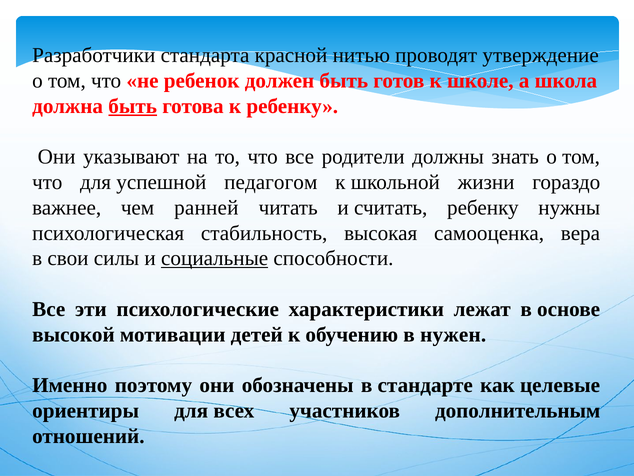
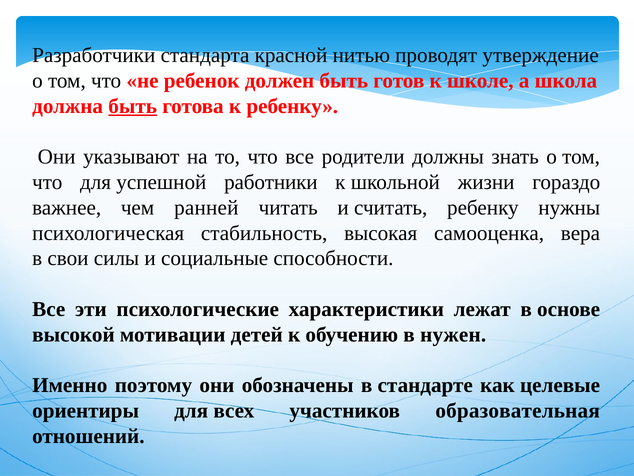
педагогом: педагогом -> работники
социальные underline: present -> none
дополнительным: дополнительным -> образовательная
